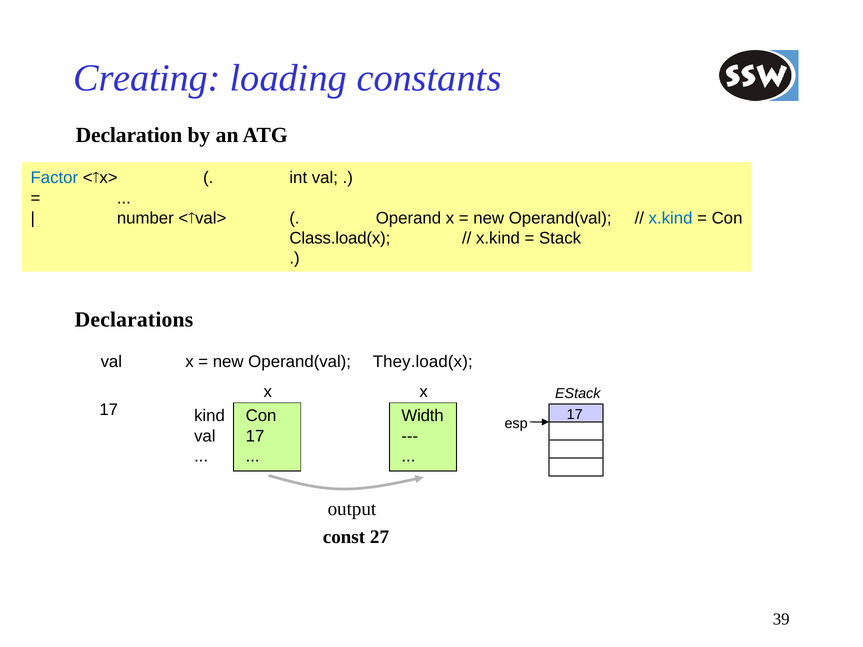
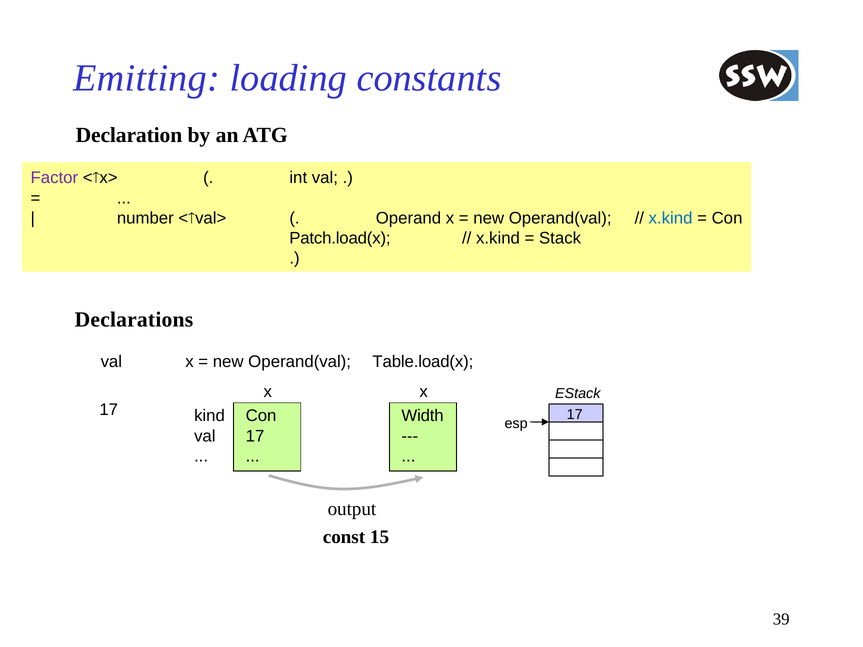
Creating: Creating -> Emitting
Factor colour: blue -> purple
Class.load(x: Class.load(x -> Patch.load(x
They.load(x: They.load(x -> Table.load(x
27: 27 -> 15
